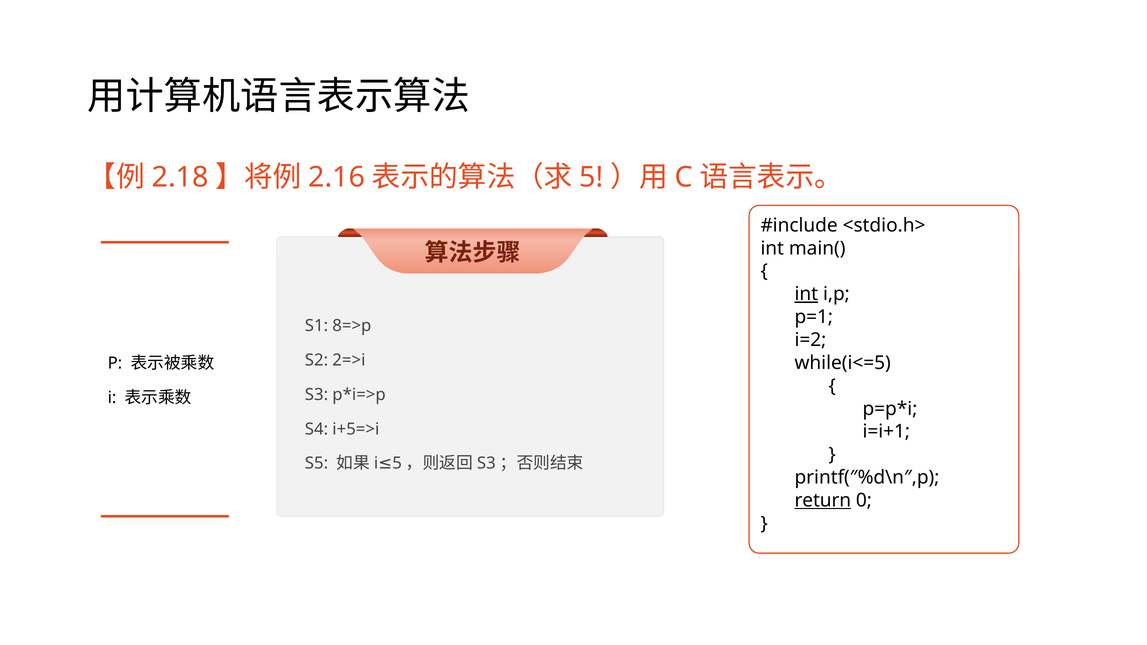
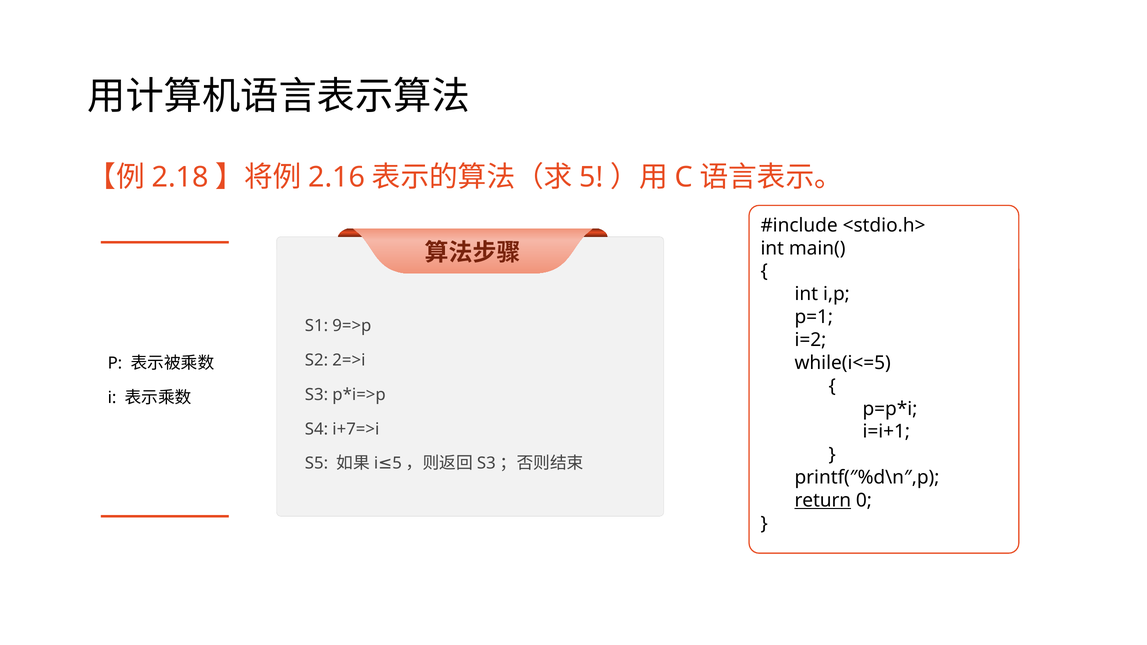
int at (806, 294) underline: present -> none
8=>p: 8=>p -> 9=>p
i+5=>i: i+5=>i -> i+7=>i
